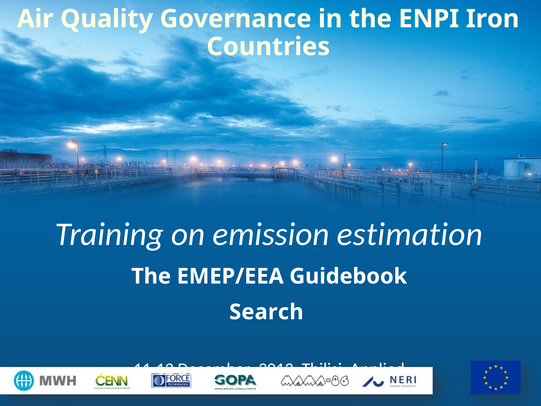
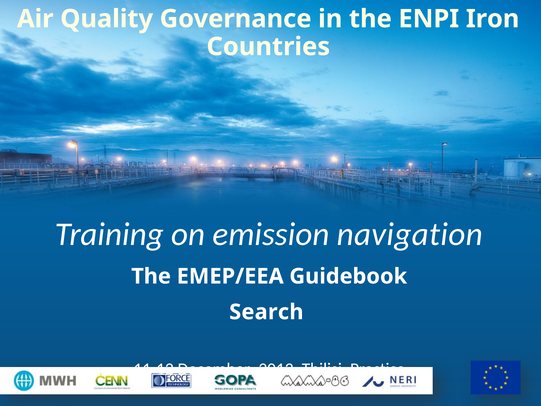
estimation: estimation -> navigation
Applied: Applied -> Practice
